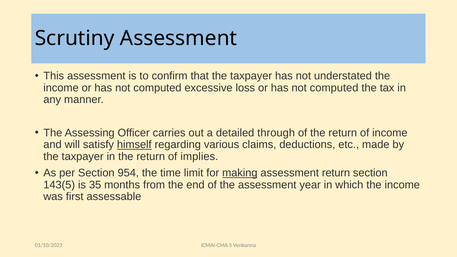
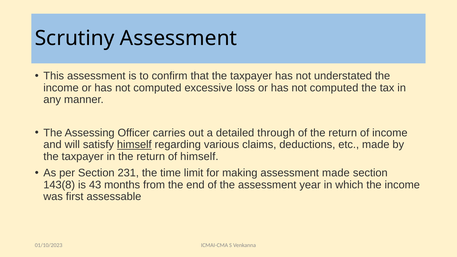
of implies: implies -> himself
954: 954 -> 231
making underline: present -> none
assessment return: return -> made
143(5: 143(5 -> 143(8
35: 35 -> 43
